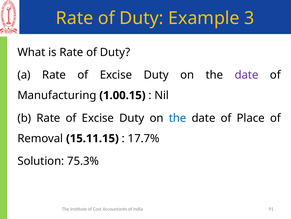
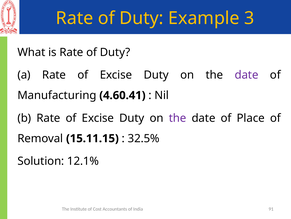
1.00.15: 1.00.15 -> 4.60.41
the at (178, 118) colour: blue -> purple
17.7%: 17.7% -> 32.5%
75.3%: 75.3% -> 12.1%
